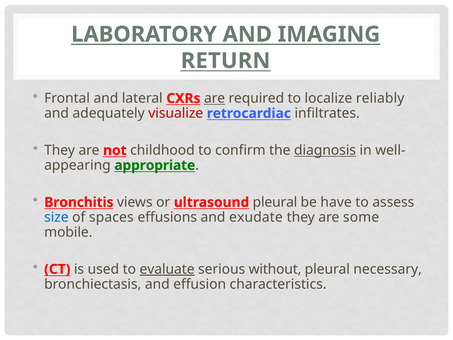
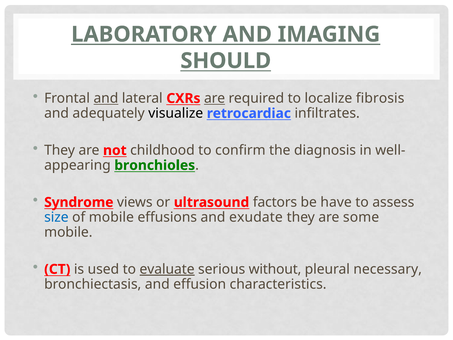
RETURN: RETURN -> SHOULD
and at (106, 98) underline: none -> present
reliably: reliably -> fibrosis
visualize colour: red -> black
diagnosis underline: present -> none
appropriate: appropriate -> bronchioles
Bronchitis: Bronchitis -> Syndrome
ultrasound pleural: pleural -> factors
of spaces: spaces -> mobile
